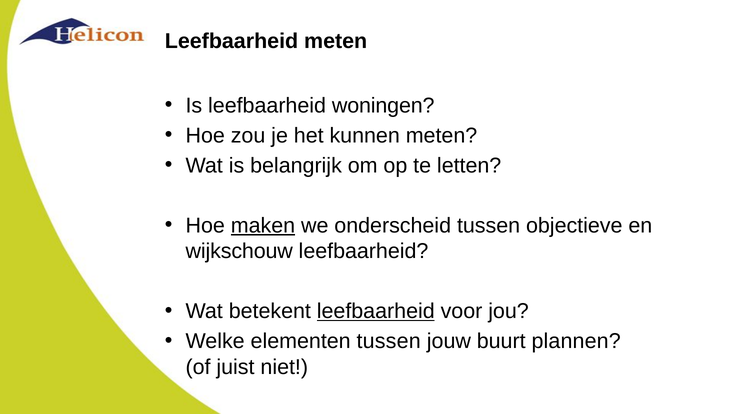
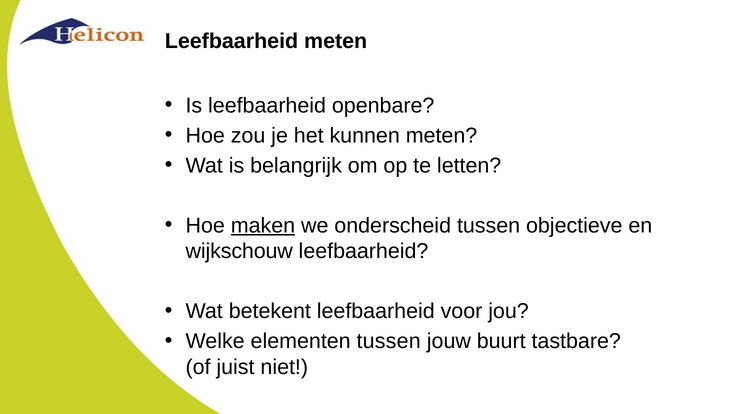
woningen: woningen -> openbare
leefbaarheid at (376, 311) underline: present -> none
plannen: plannen -> tastbare
